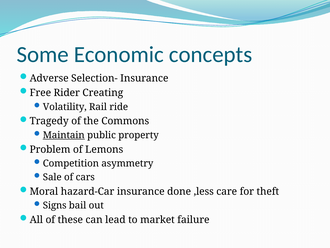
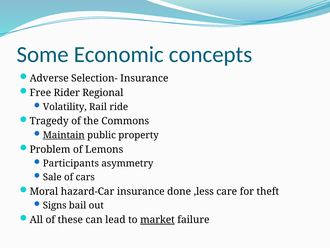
Creating: Creating -> Regional
Competition: Competition -> Participants
market underline: none -> present
